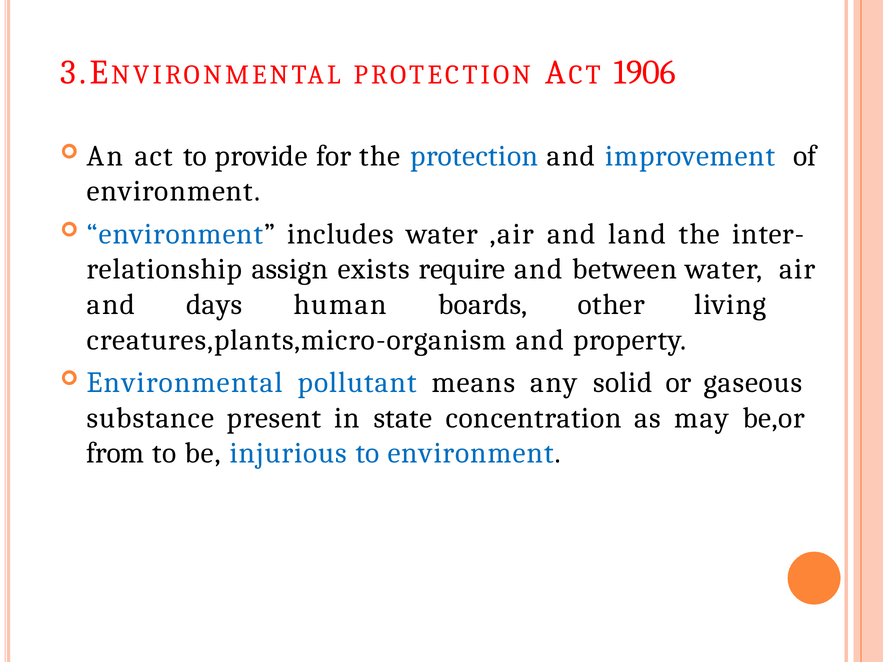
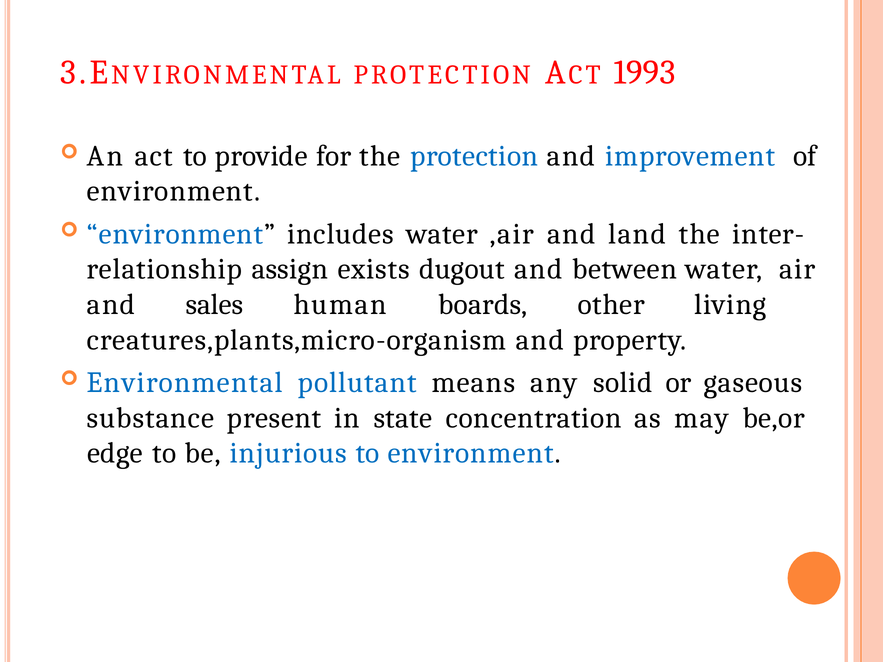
1906: 1906 -> 1993
require: require -> dugout
days: days -> sales
from: from -> edge
